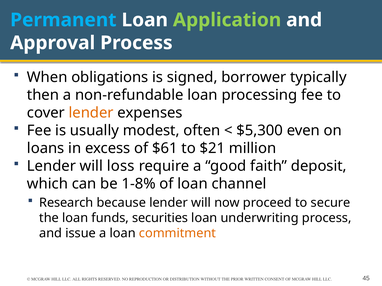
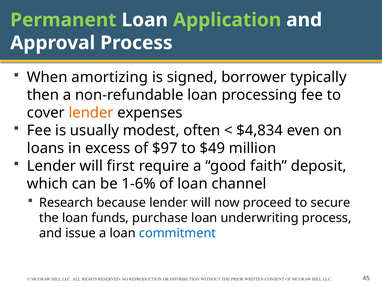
Permanent colour: light blue -> light green
obligations: obligations -> amortizing
$5,300: $5,300 -> $4,834
$61: $61 -> $97
$21: $21 -> $49
loss: loss -> first
1-8%: 1-8% -> 1-6%
securities: securities -> purchase
commitment colour: orange -> blue
